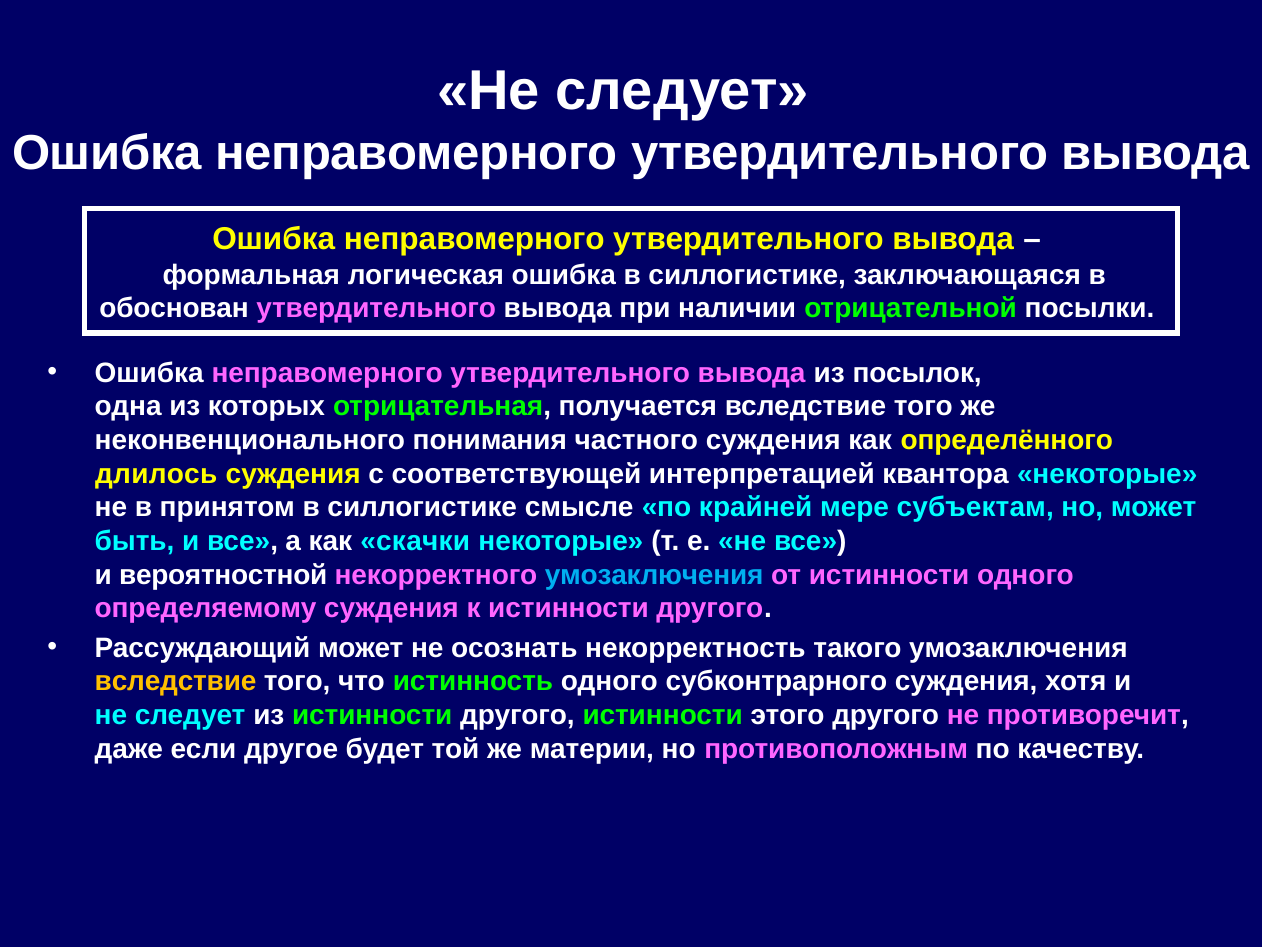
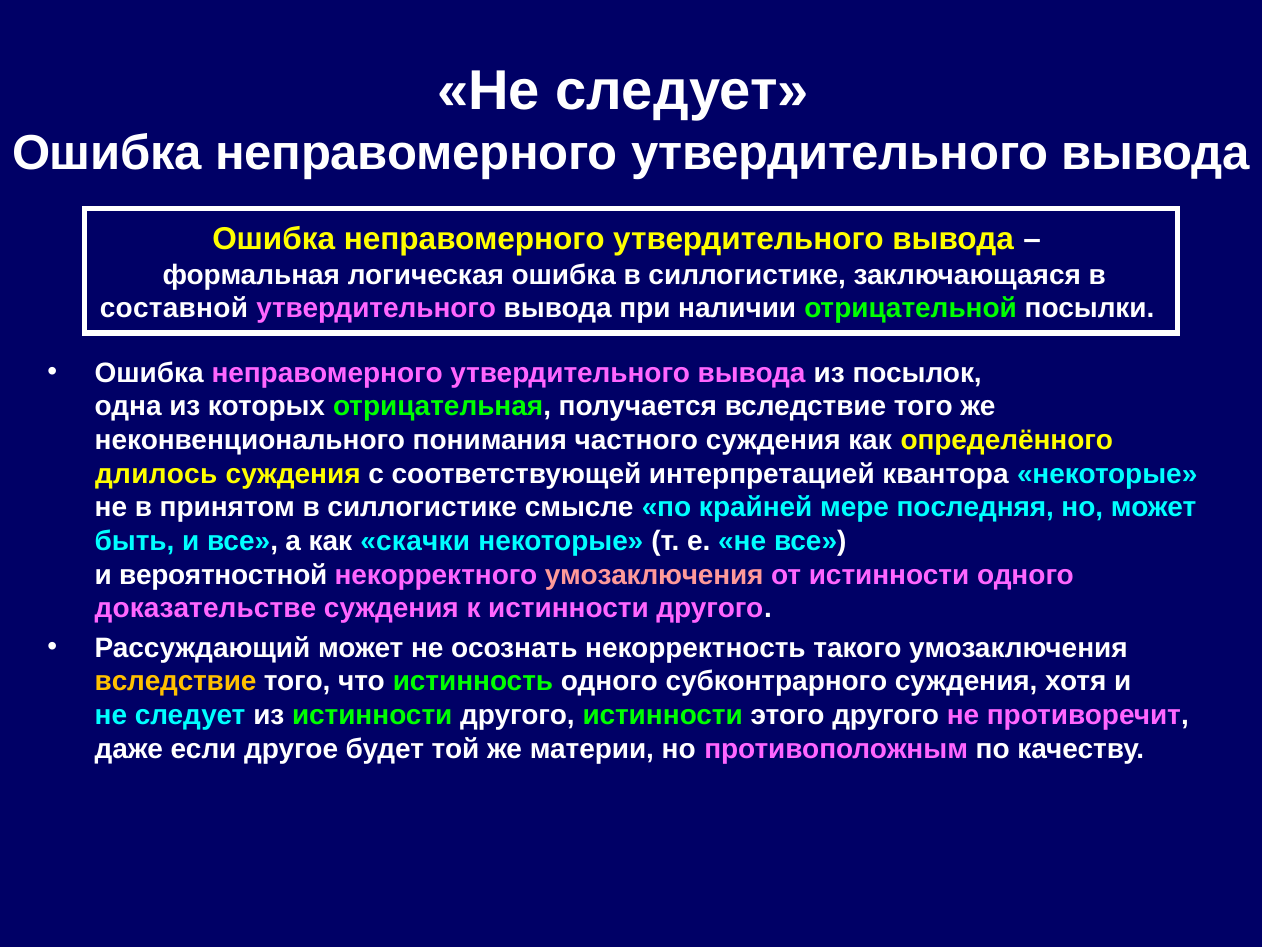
обоснован: обоснован -> составной
субъектам: субъектам -> последняя
умозаключения at (654, 575) colour: light blue -> pink
определяемому: определяемому -> доказательстве
